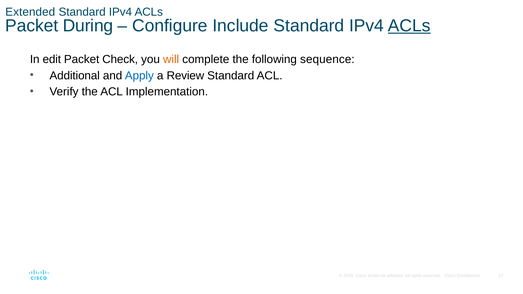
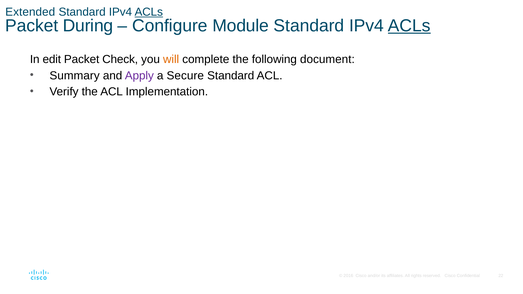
ACLs at (149, 12) underline: none -> present
Include: Include -> Module
sequence: sequence -> document
Additional: Additional -> Summary
Apply colour: blue -> purple
Review: Review -> Secure
